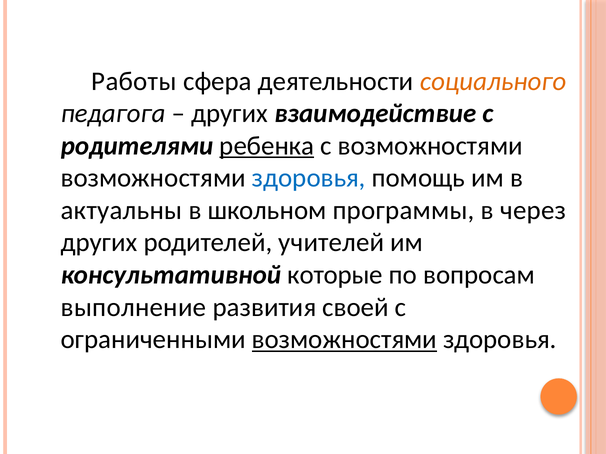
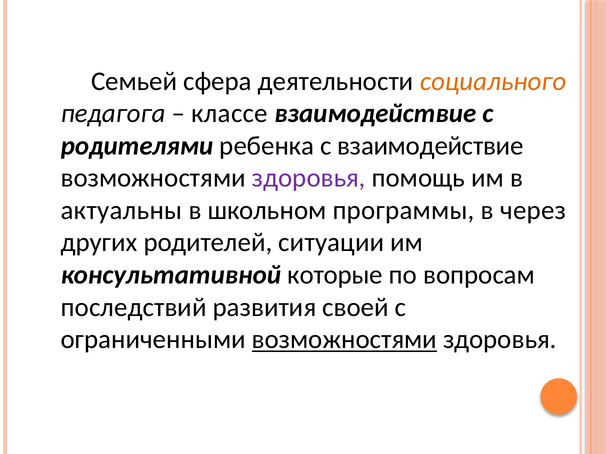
Работы: Работы -> Семьей
других at (230, 114): других -> классе
ребенка underline: present -> none
с возможностями: возможностями -> взаимодействие
здоровья at (309, 178) colour: blue -> purple
учителей: учителей -> ситуации
выполнение: выполнение -> последствий
